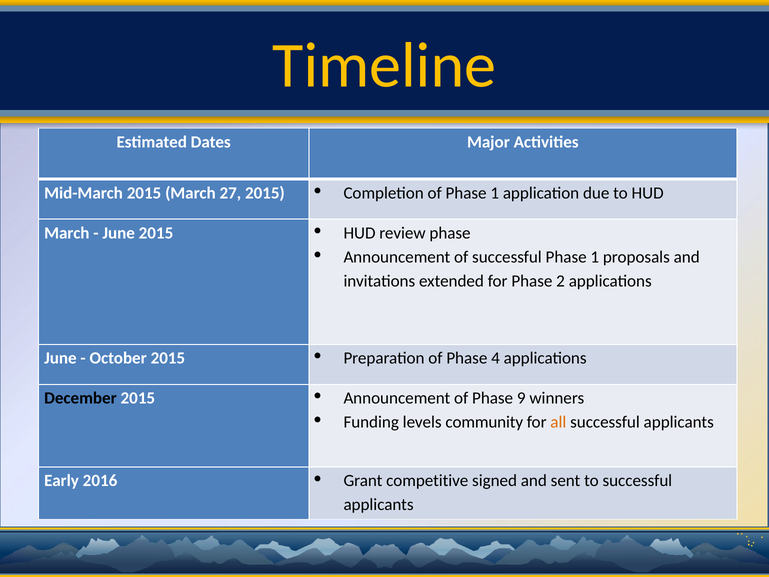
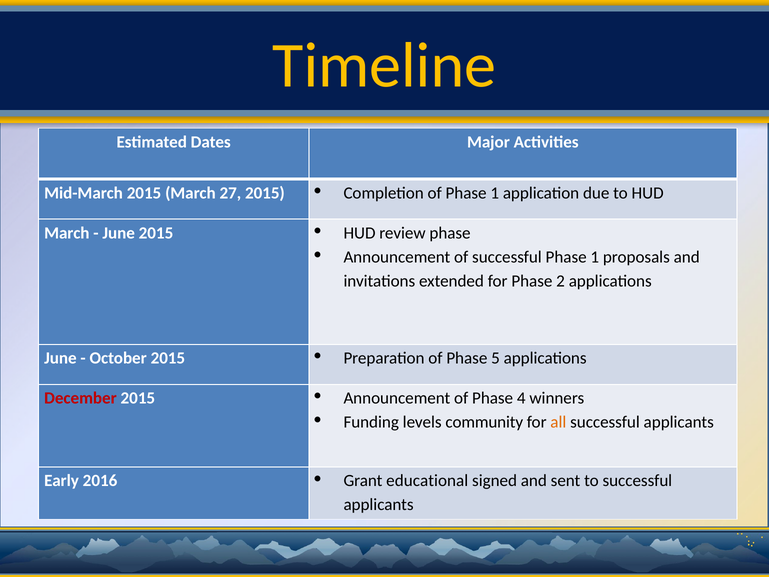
4: 4 -> 5
December colour: black -> red
9: 9 -> 4
competitive: competitive -> educational
